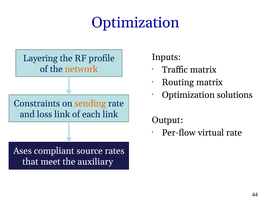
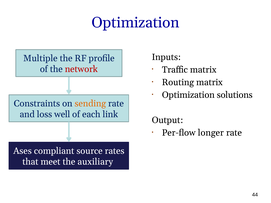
Layering: Layering -> Multiple
network colour: orange -> red
loss link: link -> well
virtual: virtual -> longer
